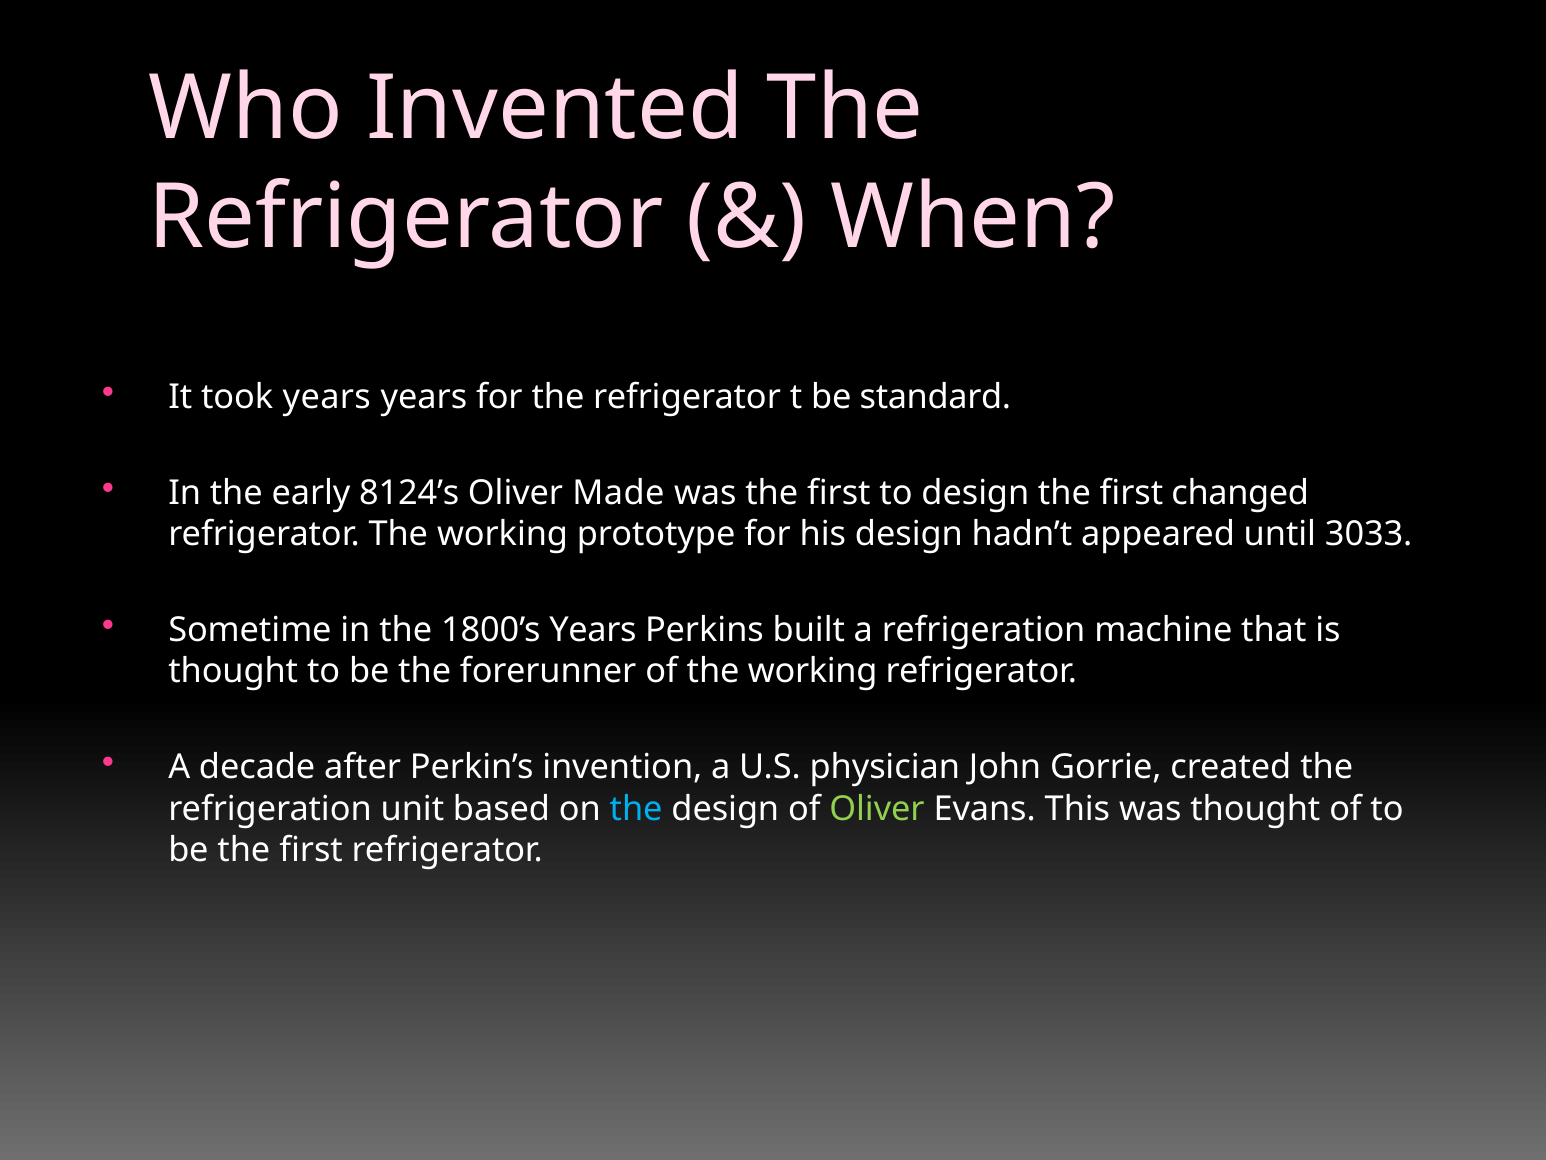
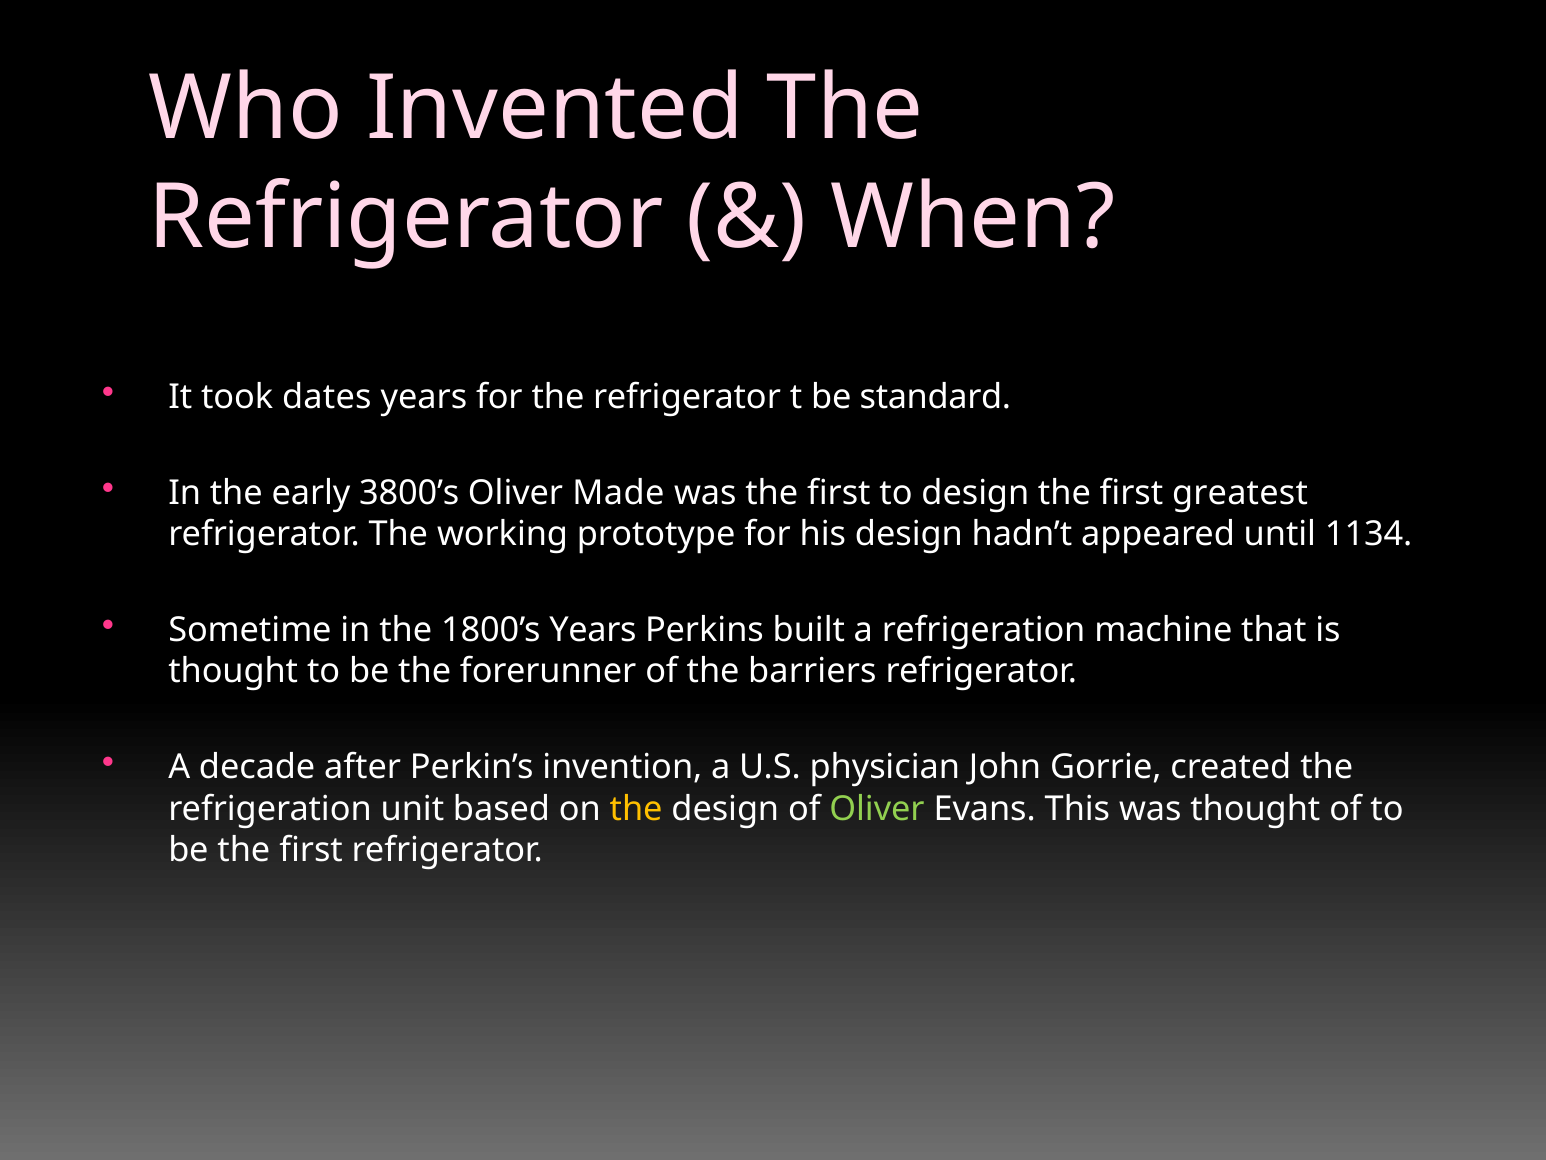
took years: years -> dates
8124’s: 8124’s -> 3800’s
changed: changed -> greatest
3033: 3033 -> 1134
of the working: working -> barriers
the at (636, 808) colour: light blue -> yellow
